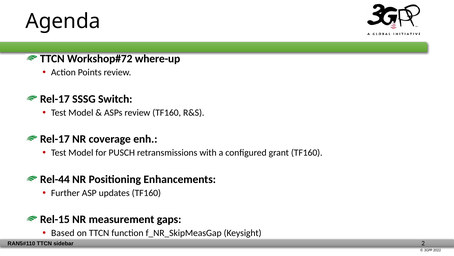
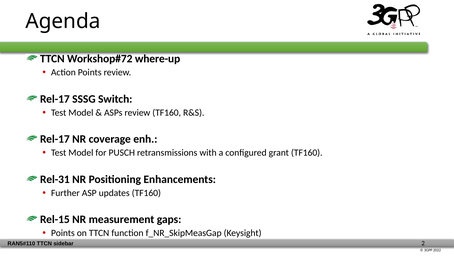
Rel-44: Rel-44 -> Rel-31
Based at (63, 233): Based -> Points
